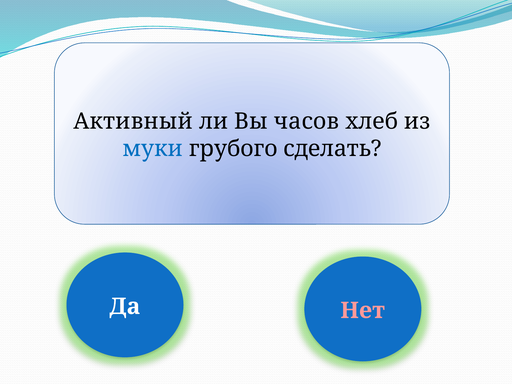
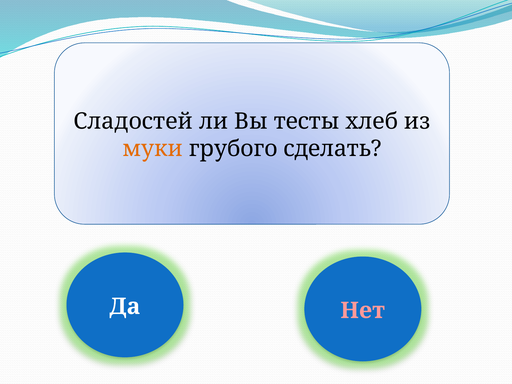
Активный: Активный -> Сладостей
часов: часов -> тесты
муки colour: blue -> orange
